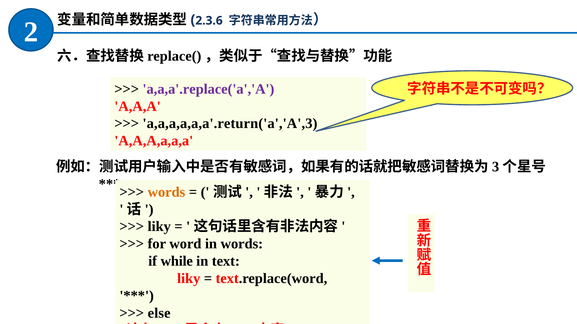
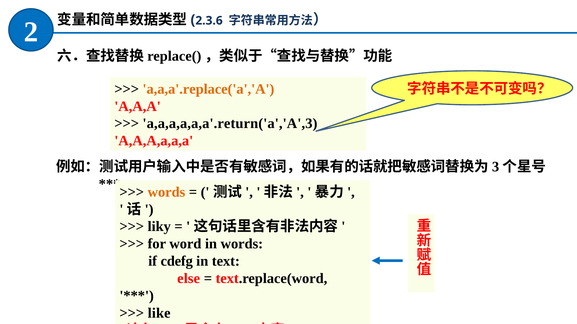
a,a,a'.replace('a','A colour: purple -> orange
while: while -> cdefg
liky at (189, 279): liky -> else
else: else -> like
